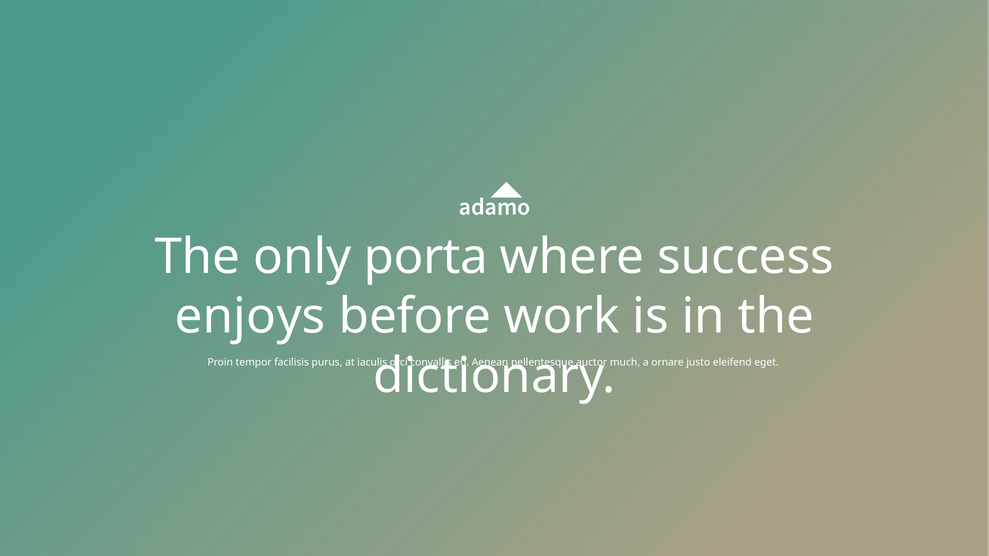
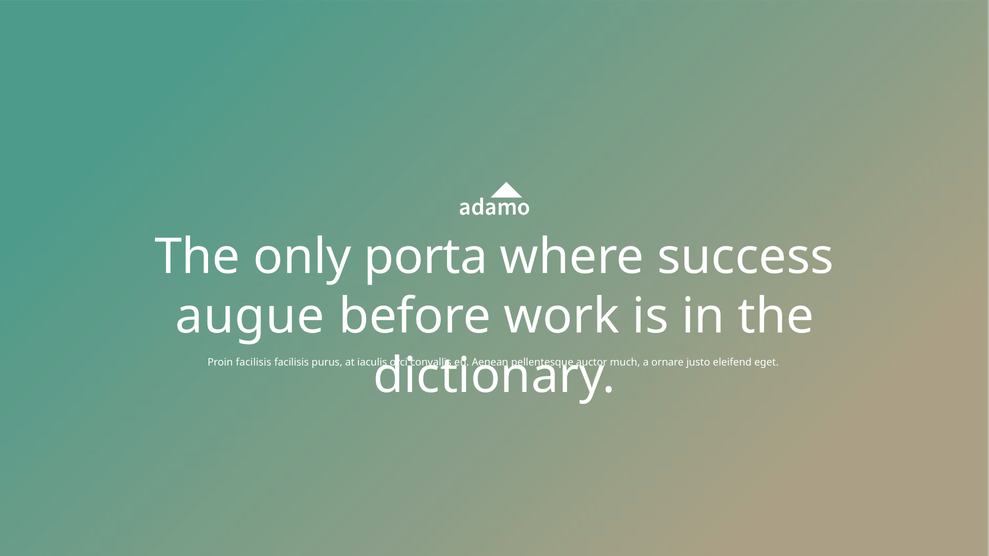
enjoys: enjoys -> augue
Proin tempor: tempor -> facilisis
